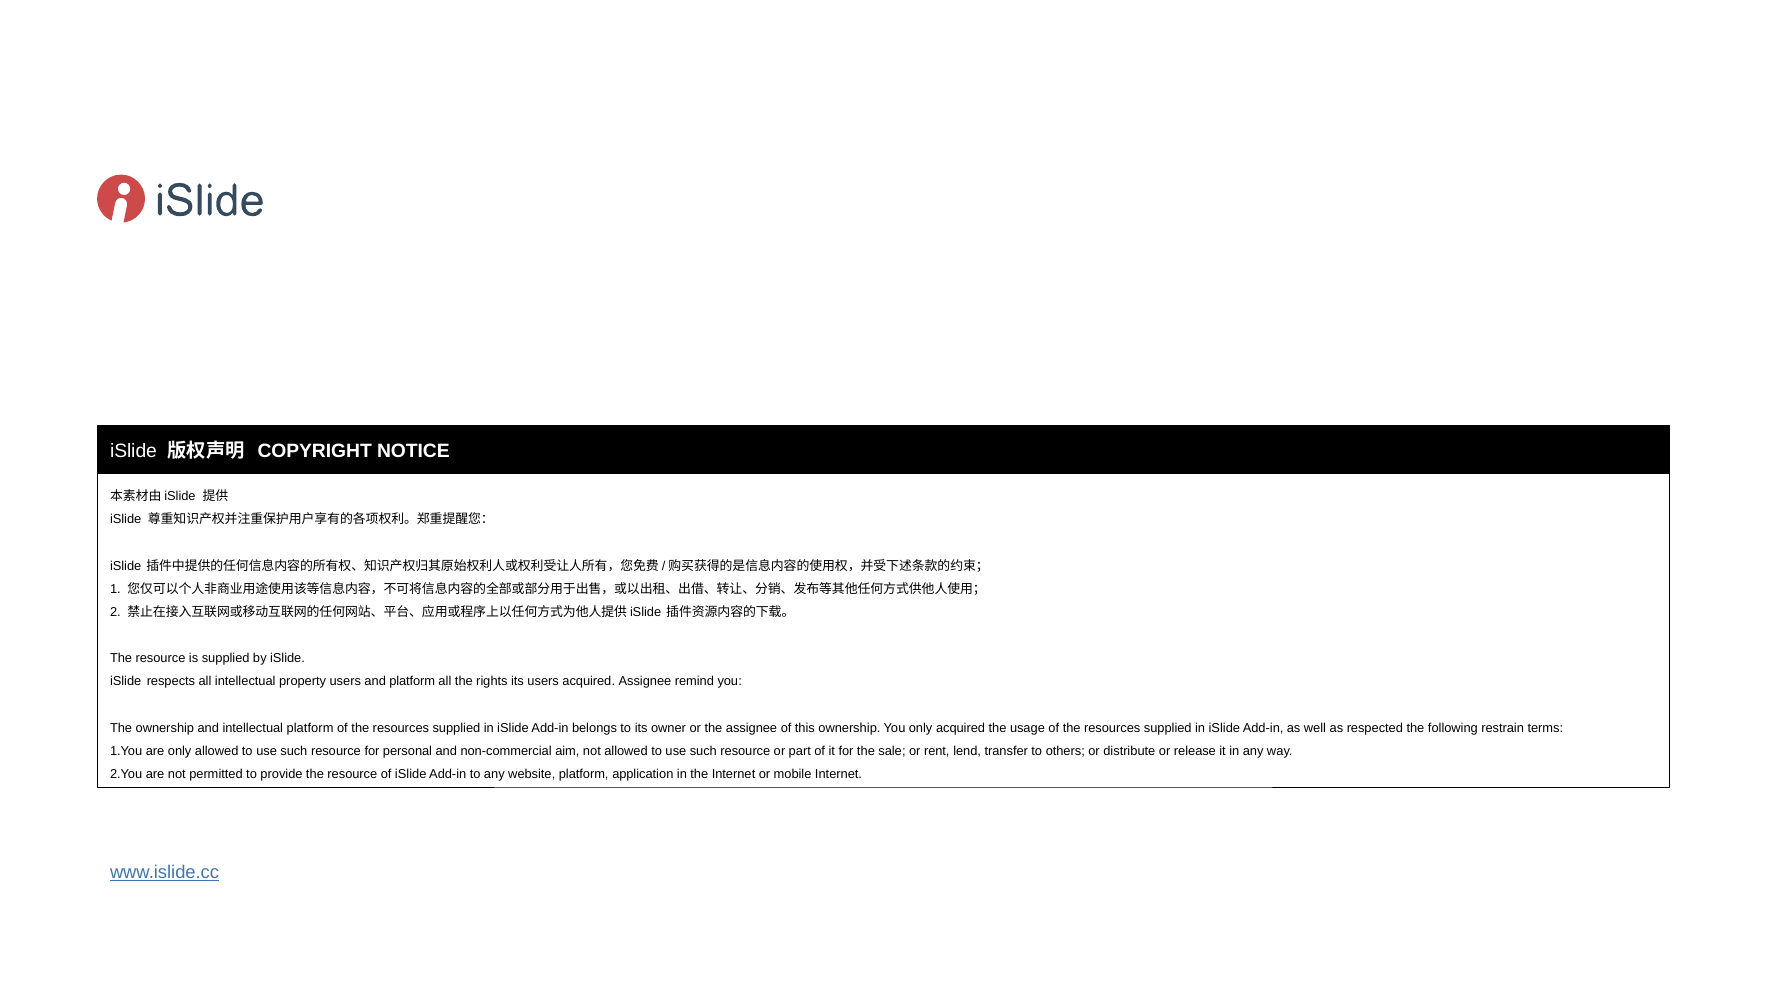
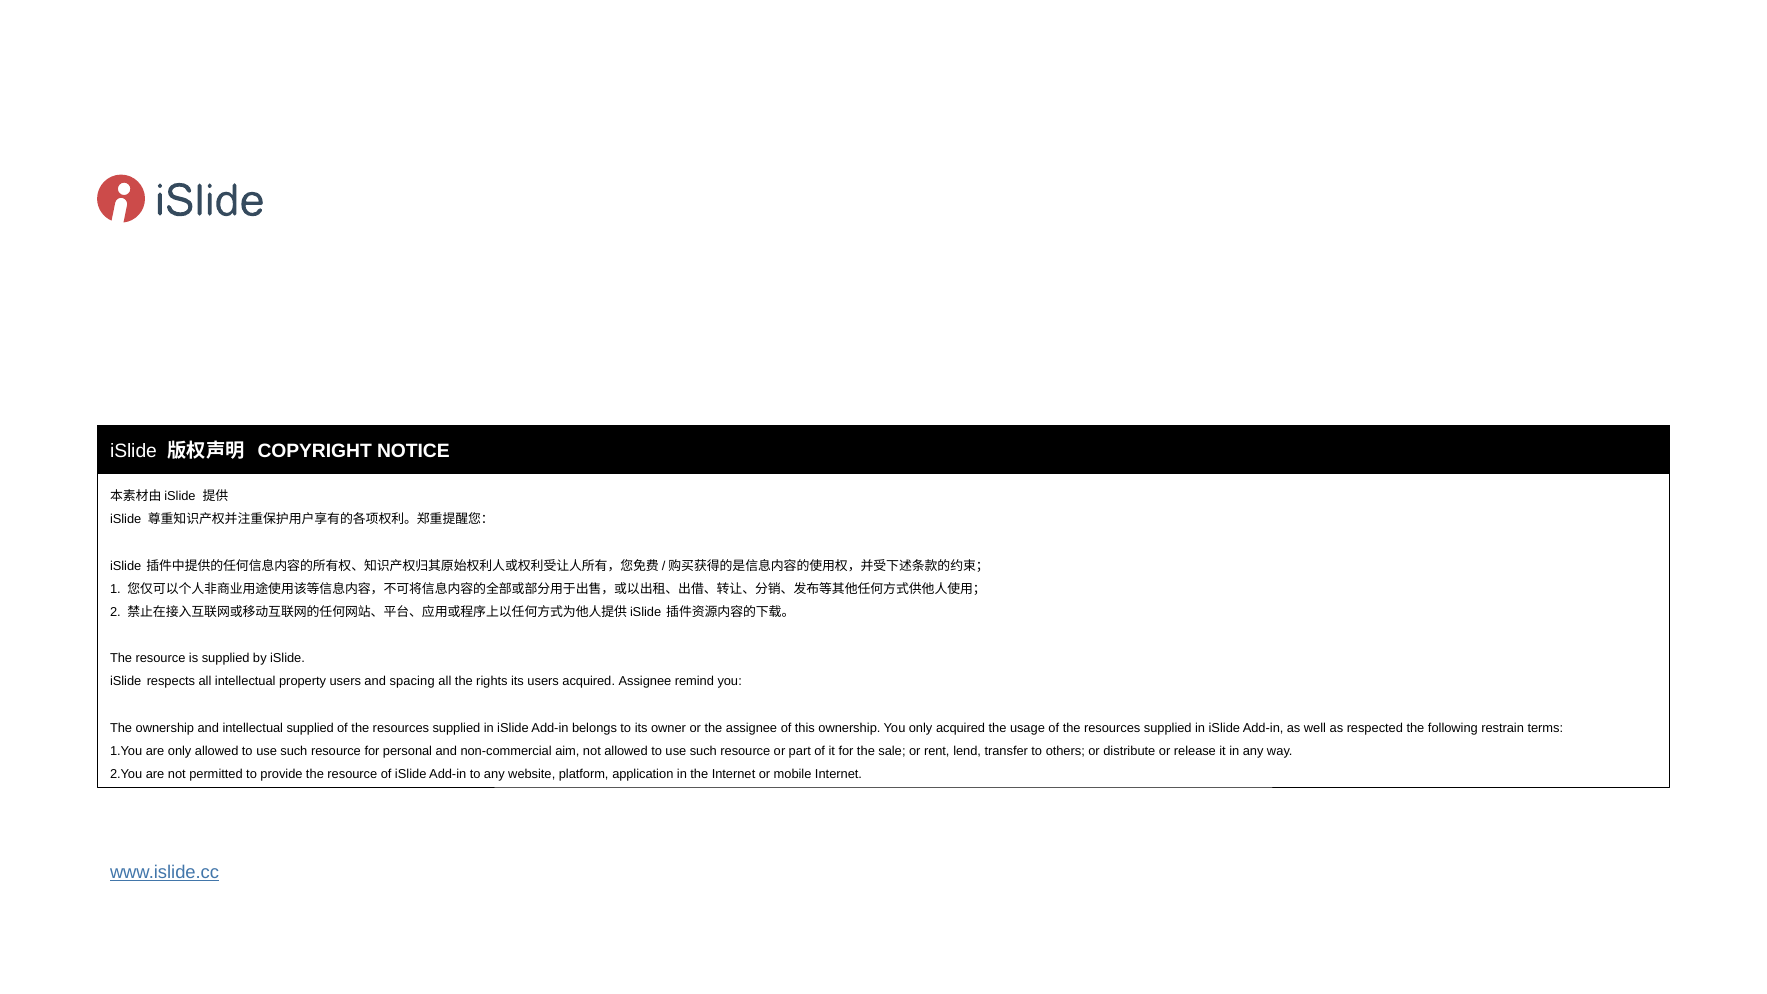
and platform: platform -> spacing
intellectual platform: platform -> supplied
